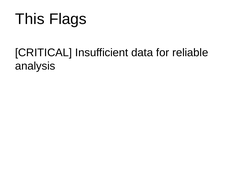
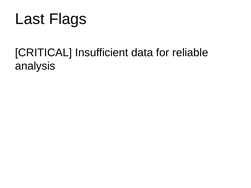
This: This -> Last
